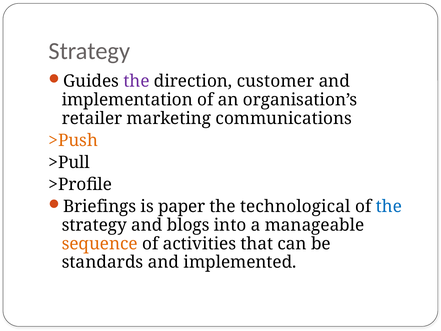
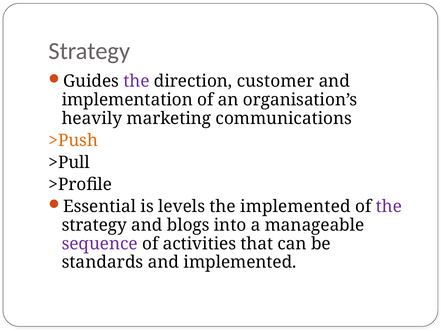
retailer: retailer -> heavily
Briefings: Briefings -> Essential
paper: paper -> levels
the technological: technological -> implemented
the at (389, 206) colour: blue -> purple
sequence colour: orange -> purple
